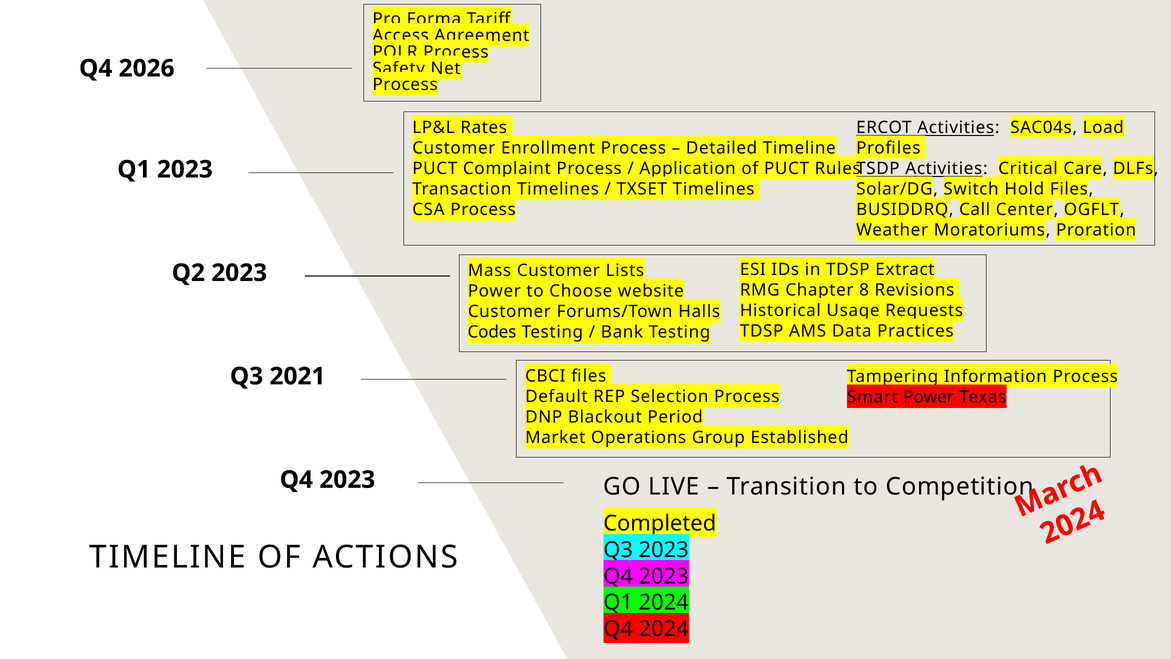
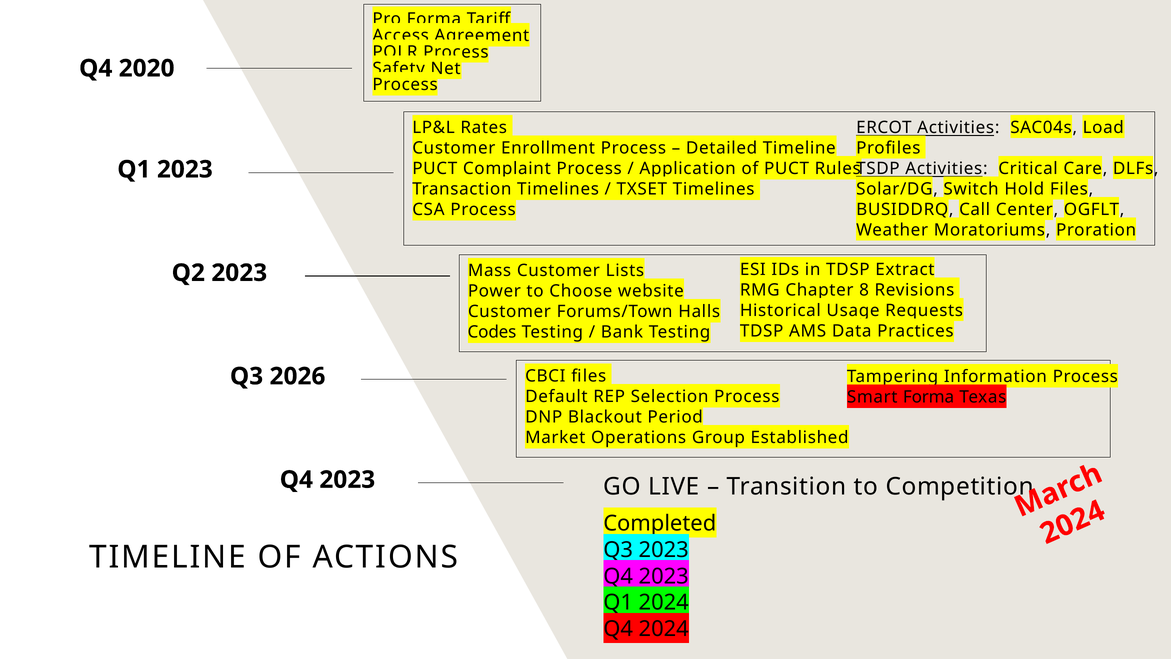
2026: 2026 -> 2020
2021: 2021 -> 2026
Smart Power: Power -> Forma
